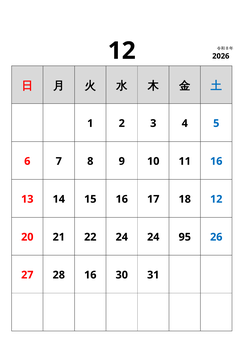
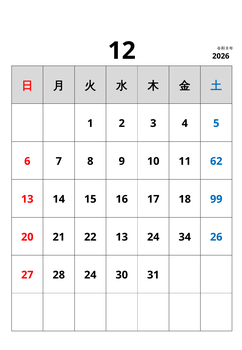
11 16: 16 -> 62
18 12: 12 -> 99
22 24: 24 -> 13
95: 95 -> 34
28 16: 16 -> 24
